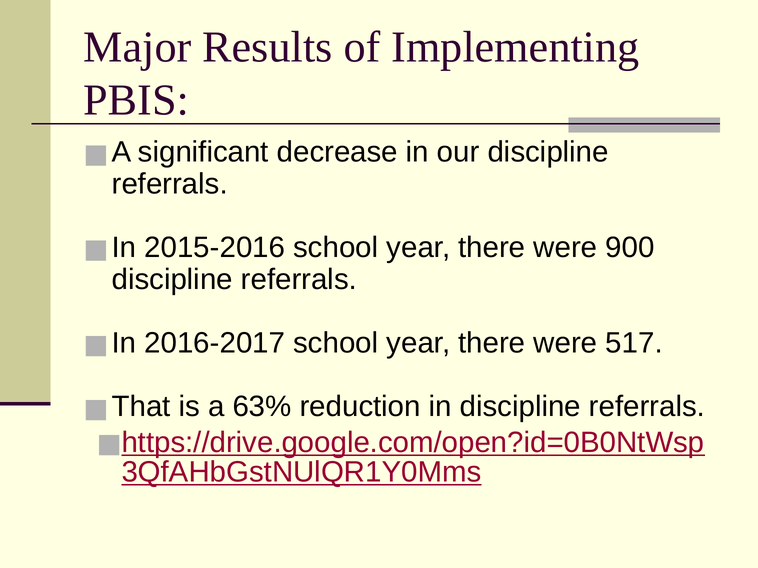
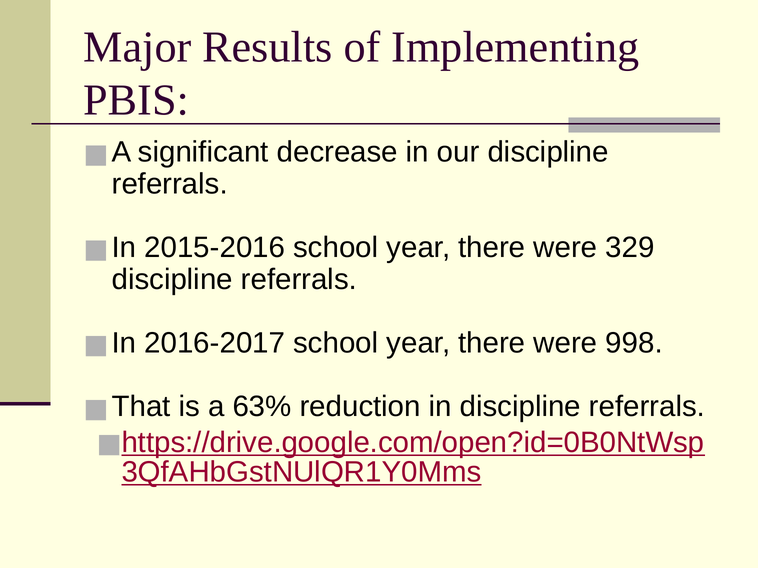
900: 900 -> 329
517: 517 -> 998
